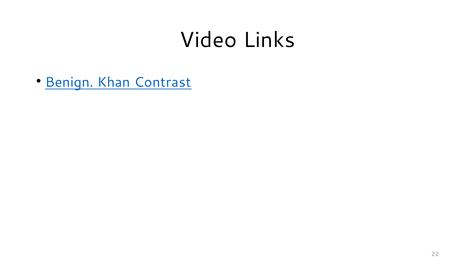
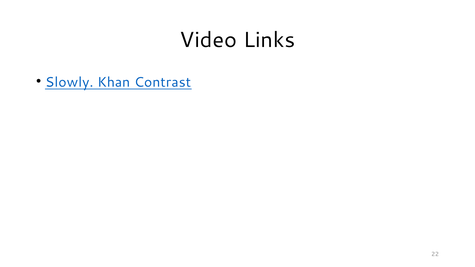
Benign: Benign -> Slowly
